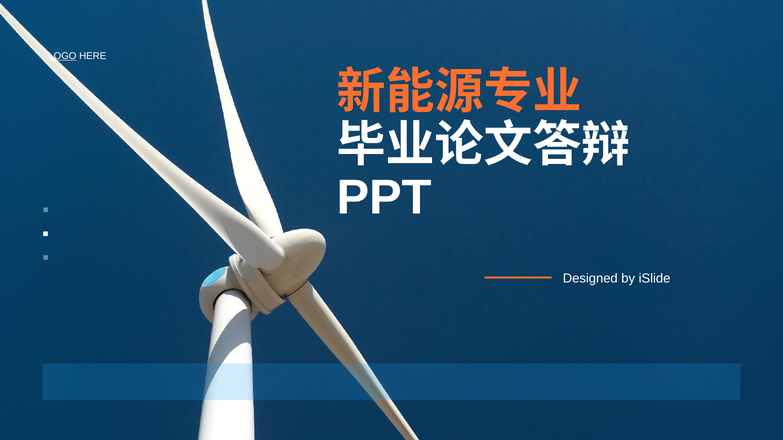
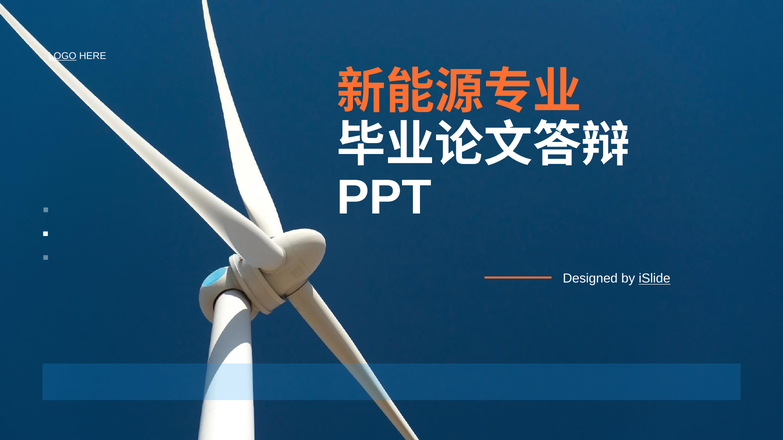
iSlide underline: none -> present
